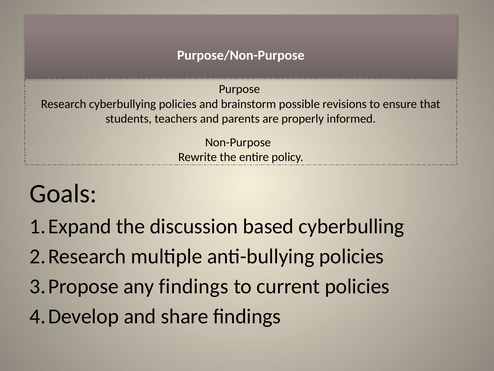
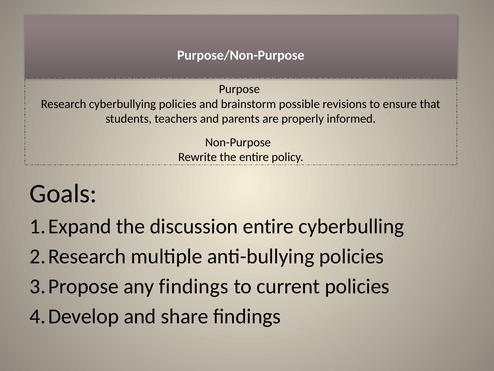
discussion based: based -> entire
